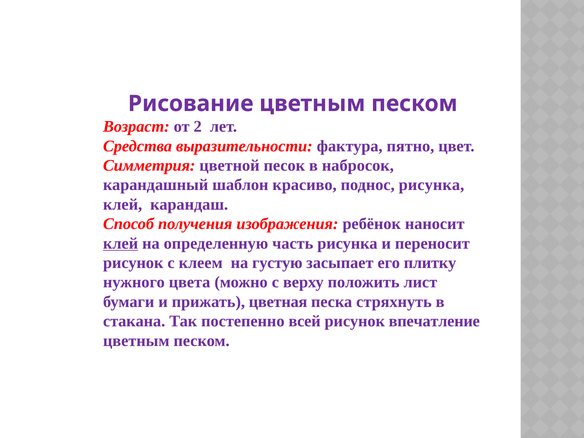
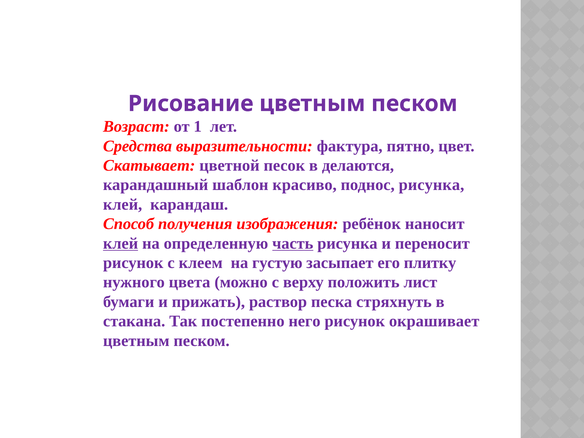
2: 2 -> 1
Симметрия: Симметрия -> Скатывает
набросок: набросок -> делаются
часть underline: none -> present
цветная: цветная -> раствор
всей: всей -> него
впечатление: впечатление -> окрашивает
